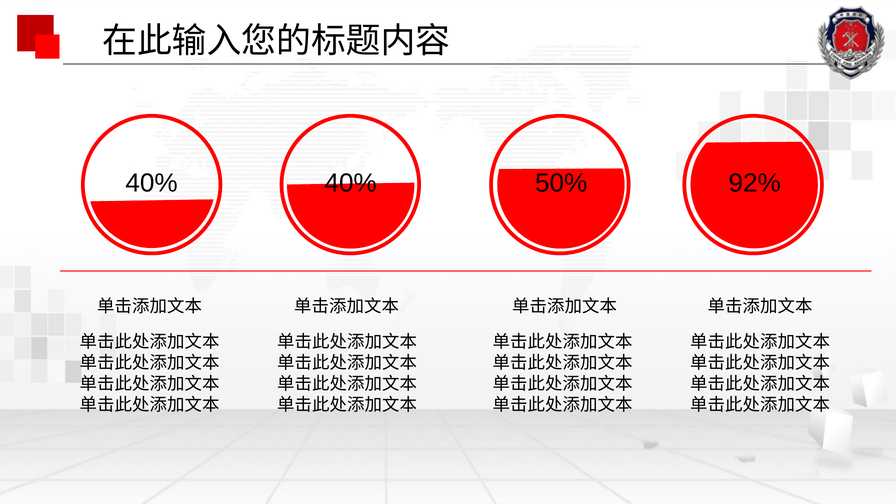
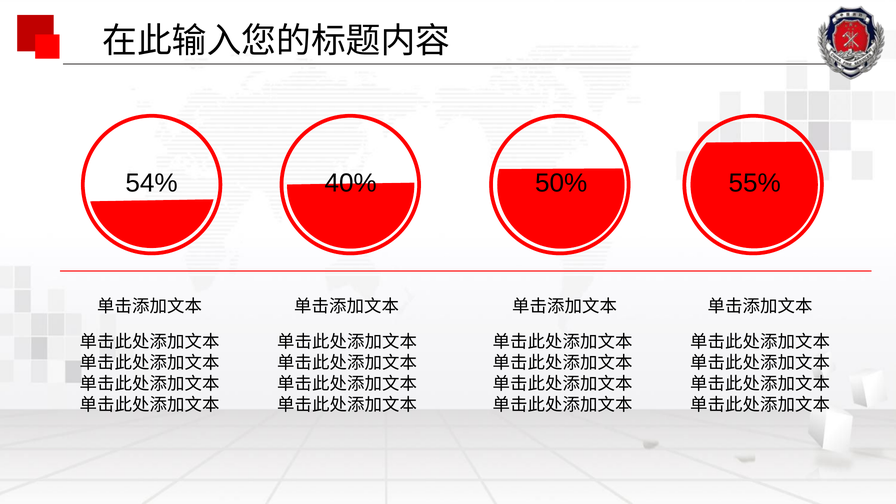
40% at (152, 183): 40% -> 54%
92%: 92% -> 55%
